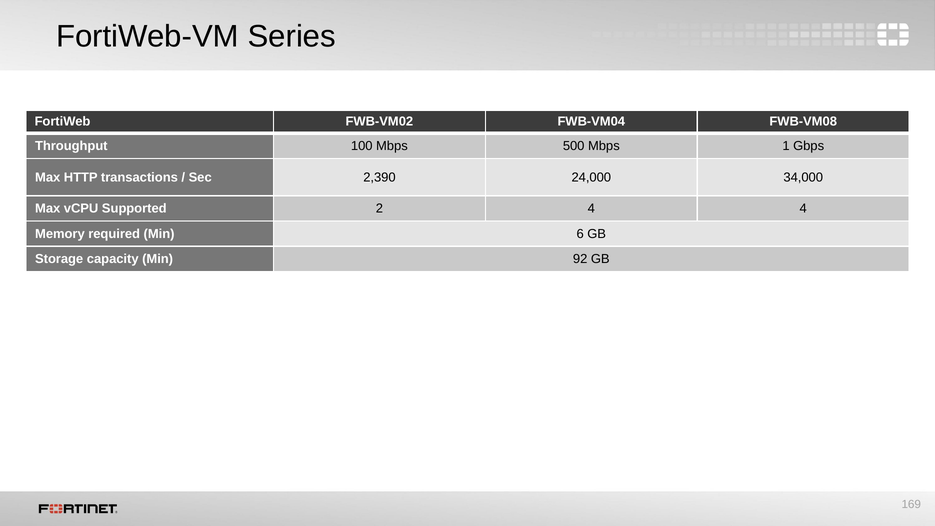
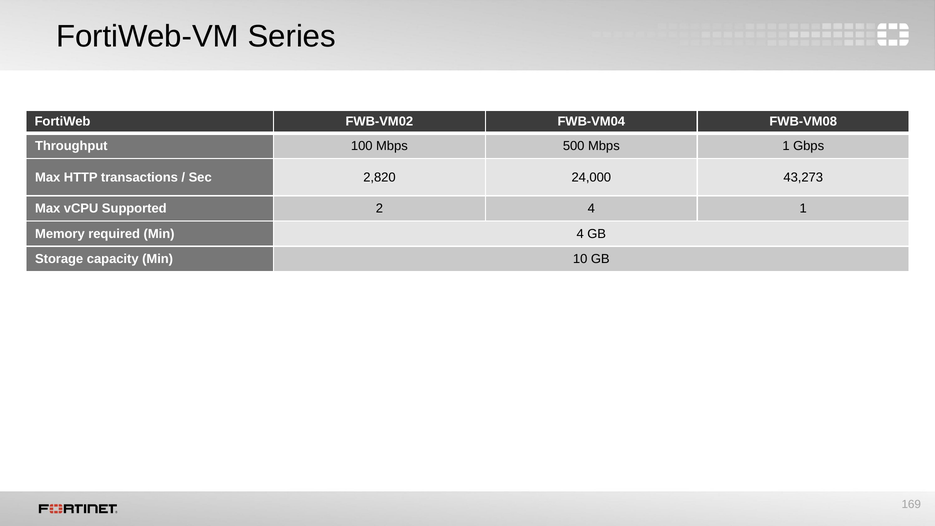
2,390: 2,390 -> 2,820
34,000: 34,000 -> 43,273
4 4: 4 -> 1
Min 6: 6 -> 4
92: 92 -> 10
